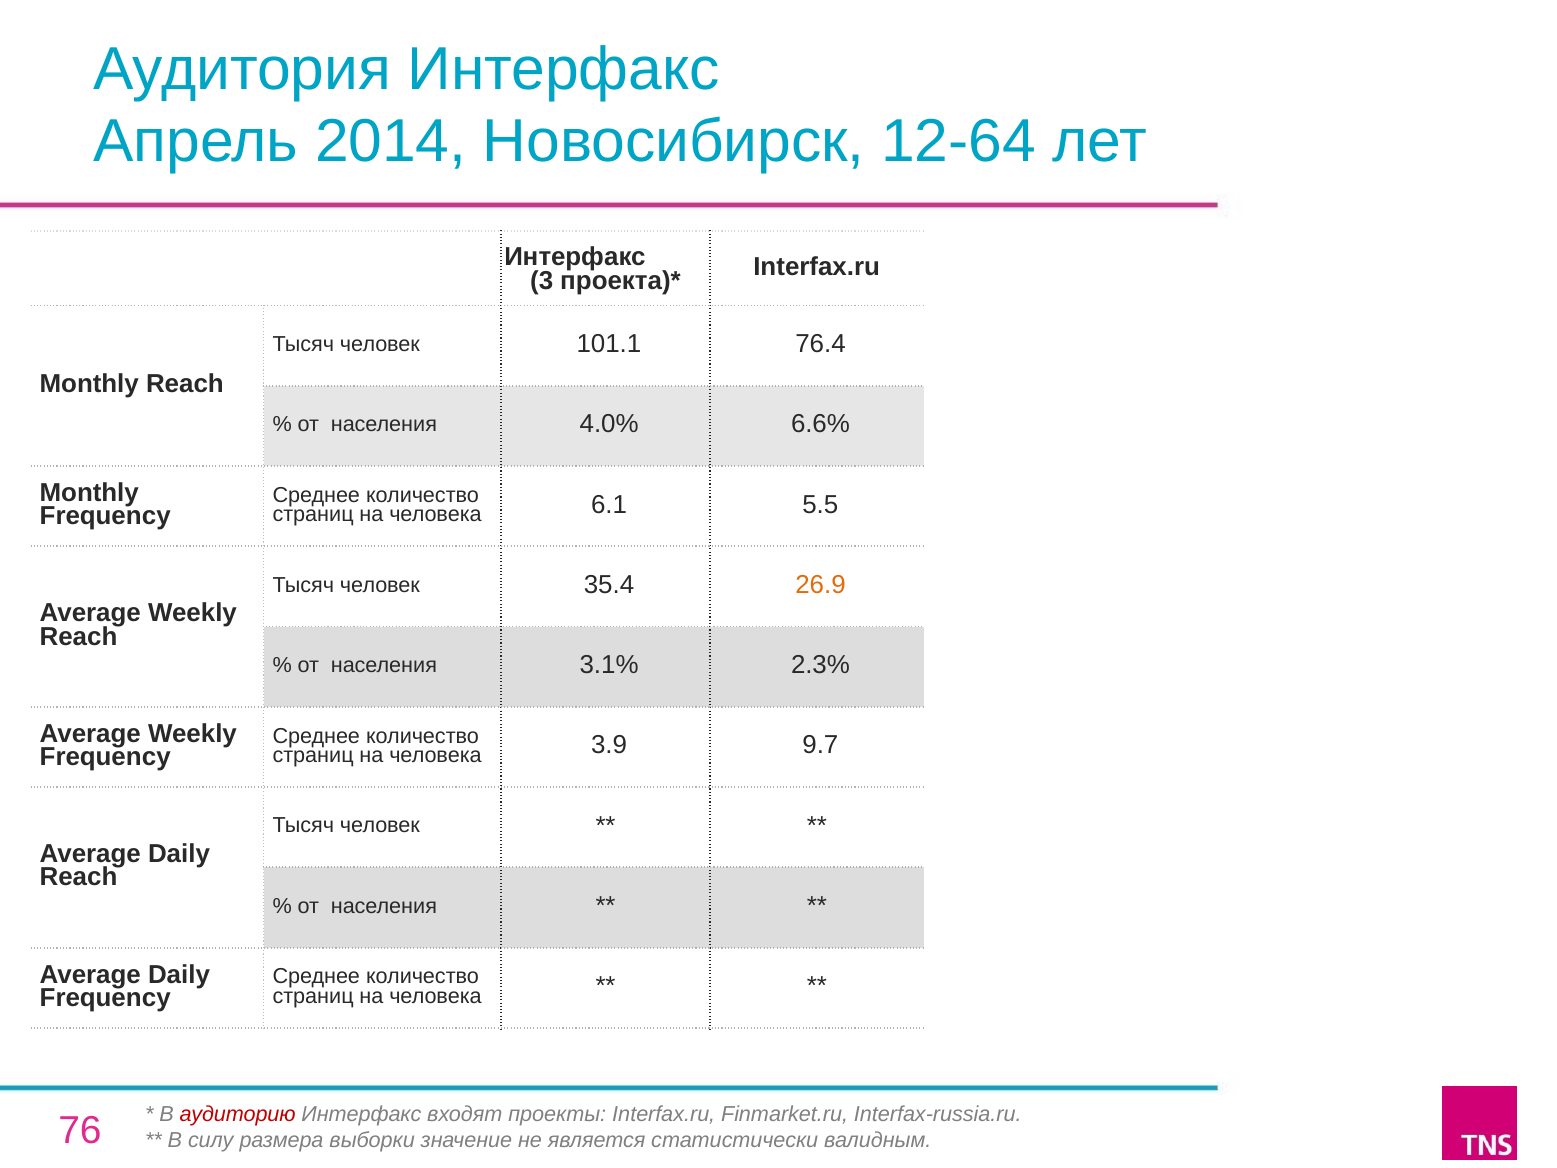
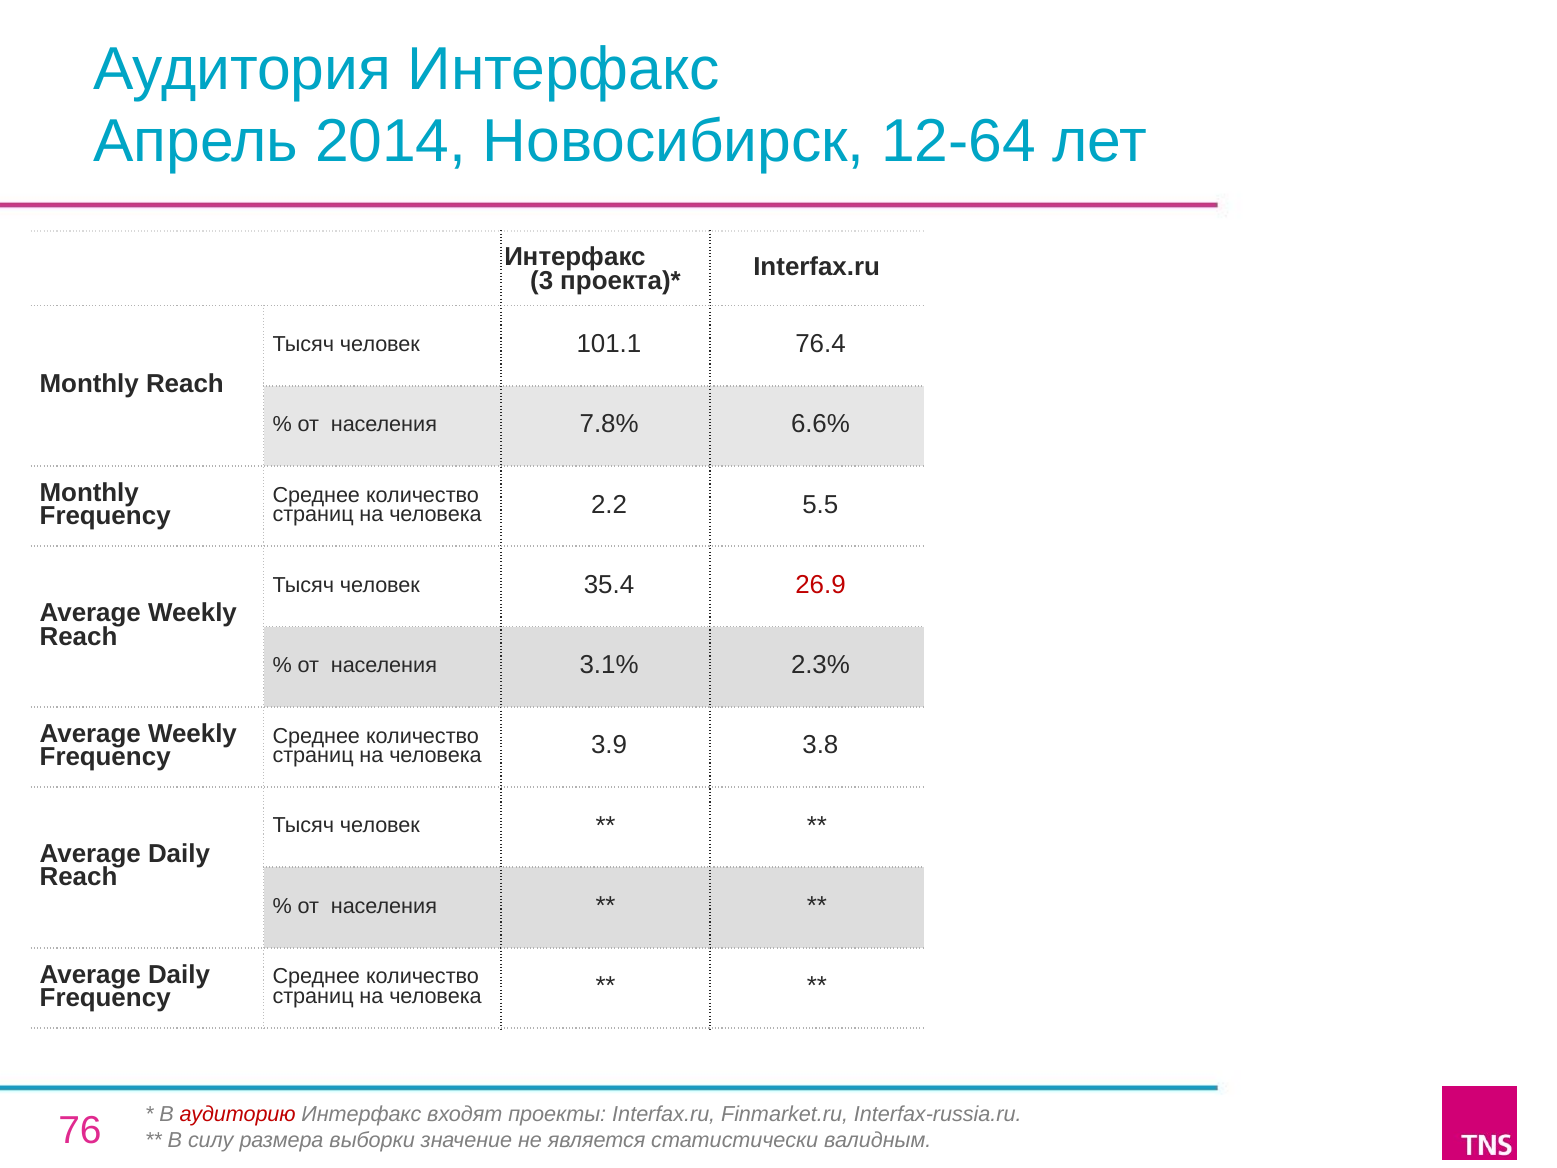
4.0%: 4.0% -> 7.8%
6.1: 6.1 -> 2.2
26.9 colour: orange -> red
9.7: 9.7 -> 3.8
